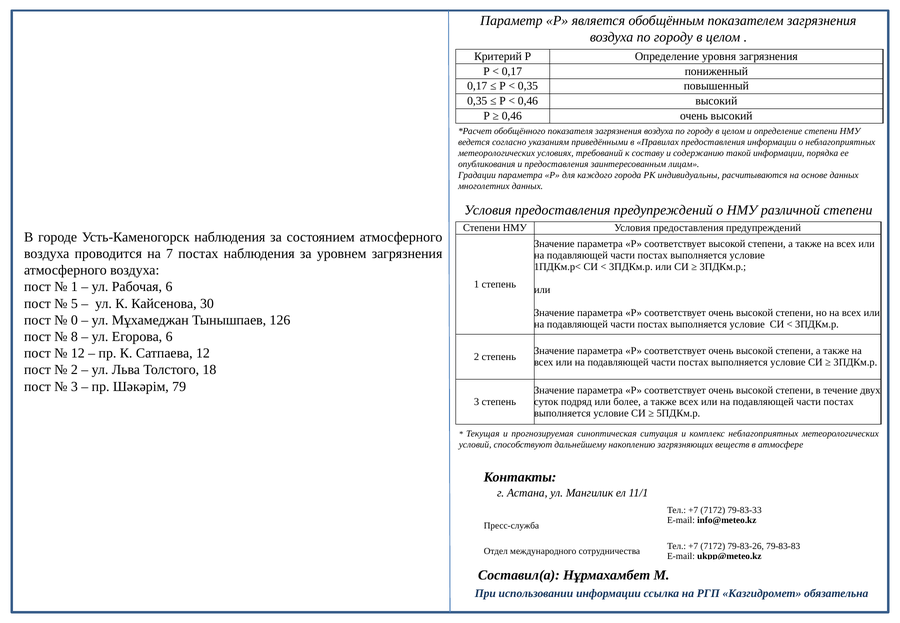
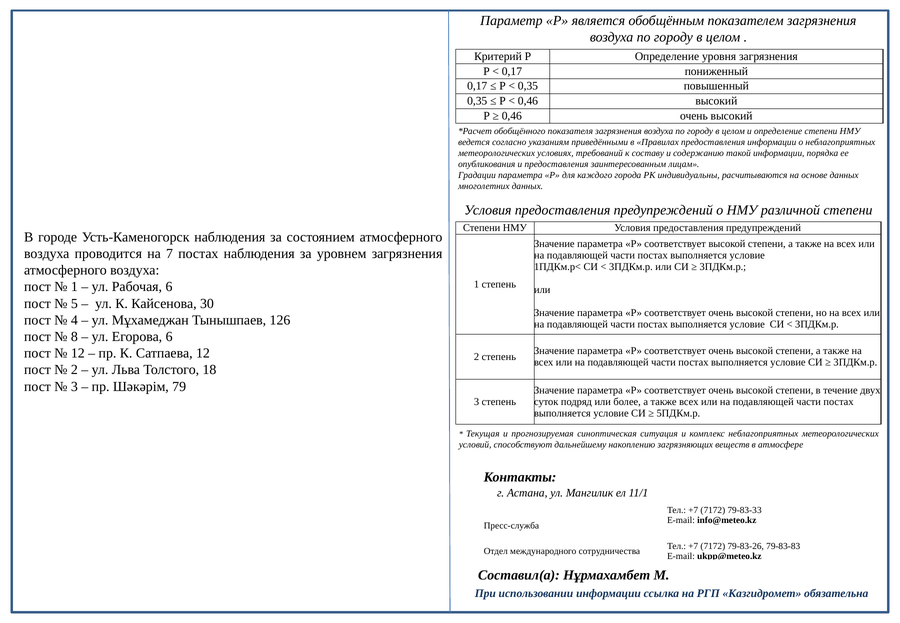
0: 0 -> 4
